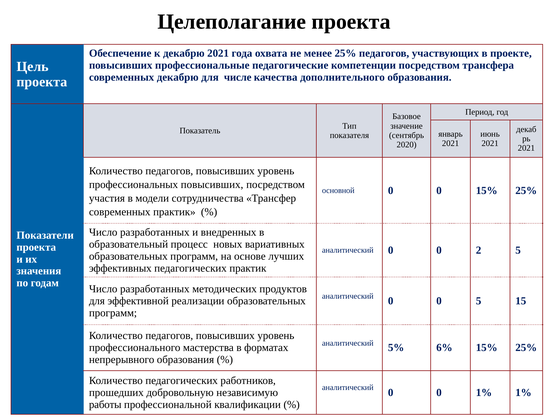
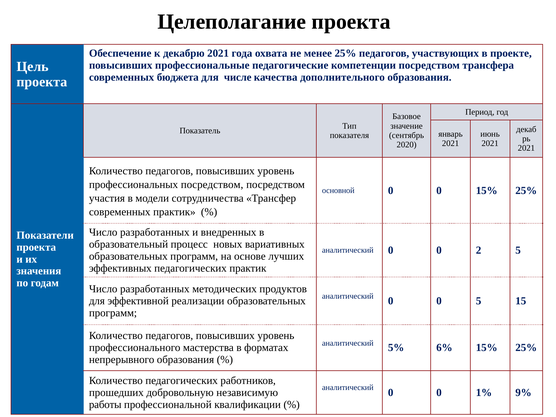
современных декабрю: декабрю -> бюджета
профессиональных повысивших: повысивших -> посредством
1% 1%: 1% -> 9%
